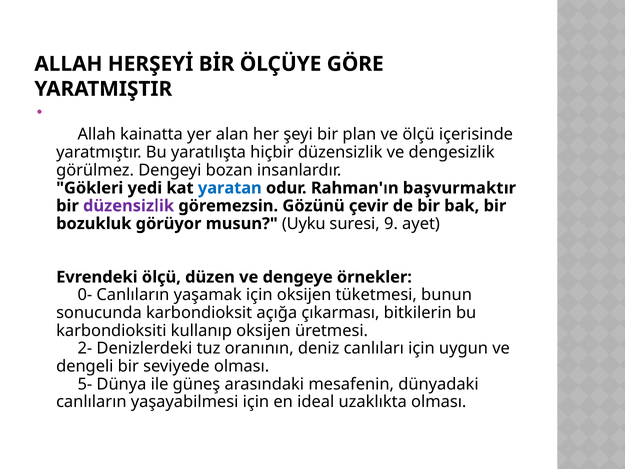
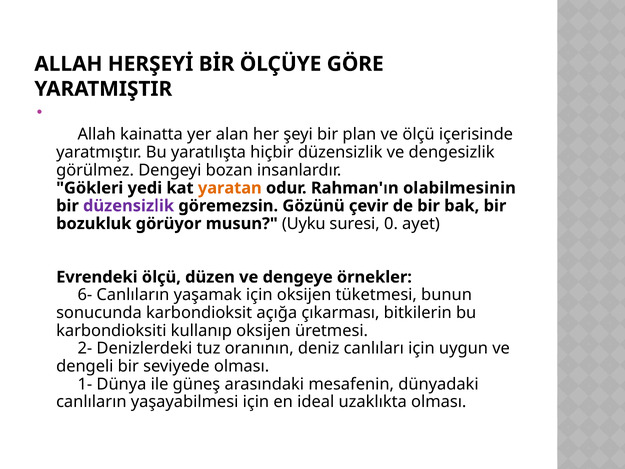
yaratan colour: blue -> orange
başvurmaktır: başvurmaktır -> olabilmesinin
9: 9 -> 0
0-: 0- -> 6-
5-: 5- -> 1-
